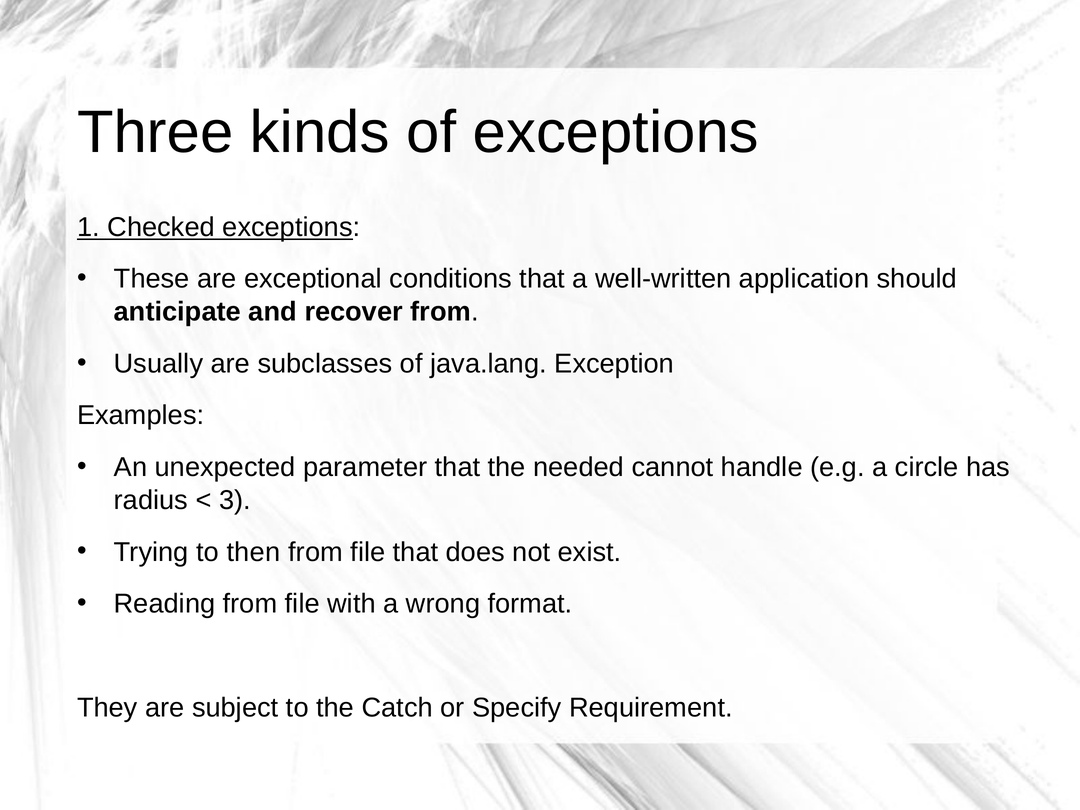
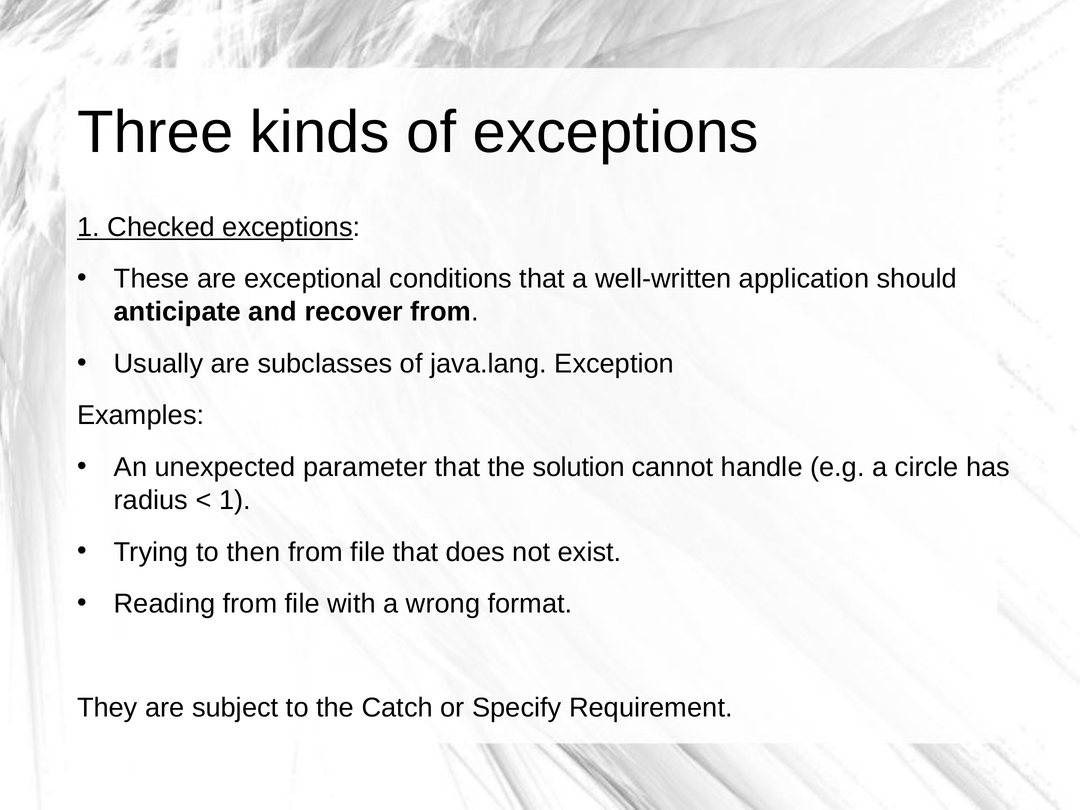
needed: needed -> solution
3 at (235, 500): 3 -> 1
